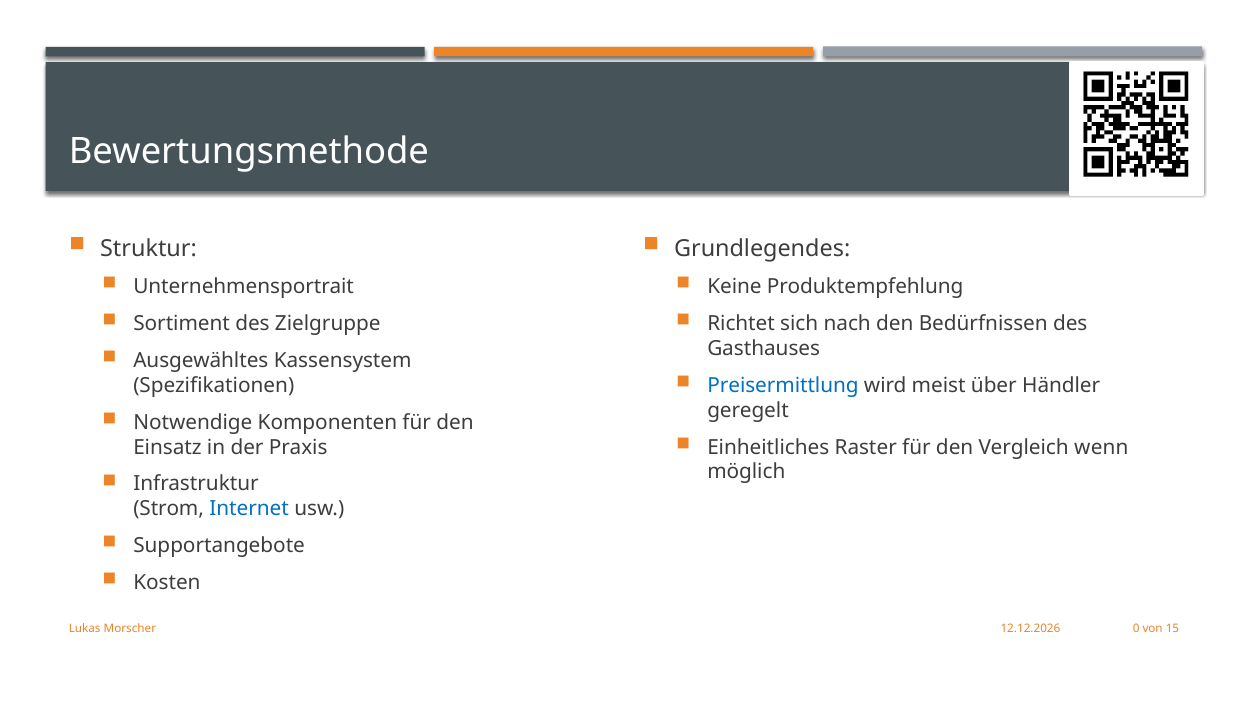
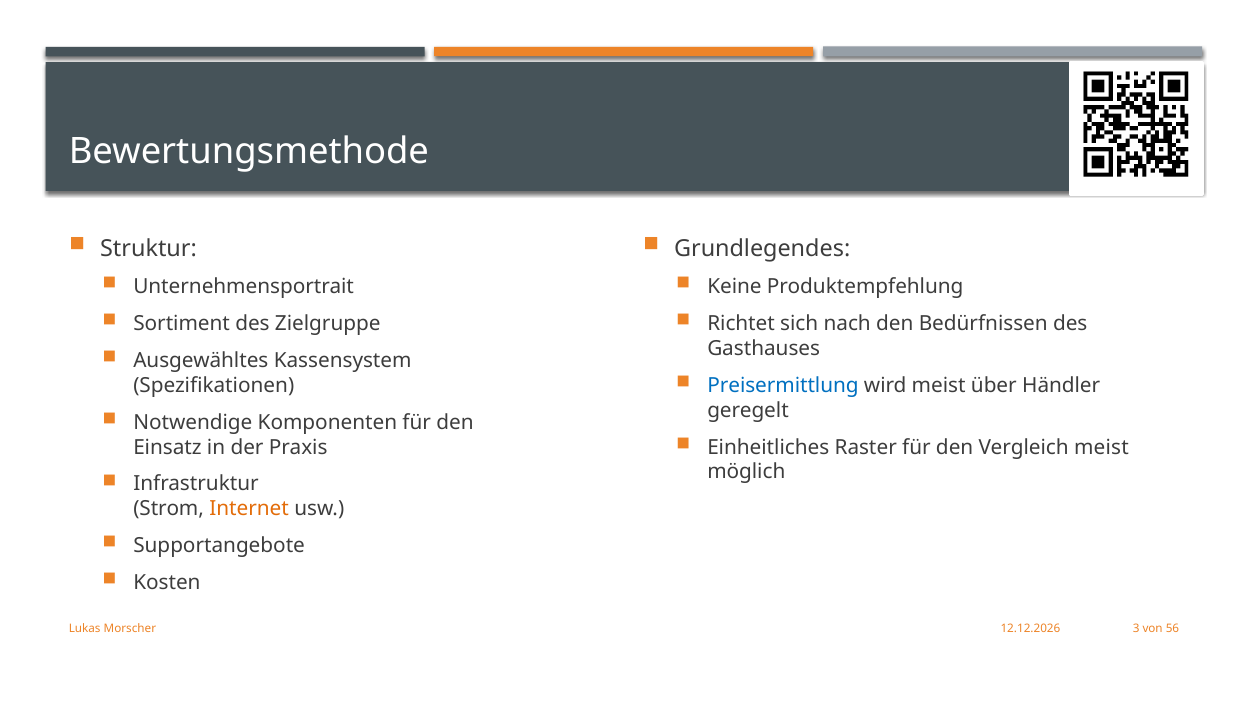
Vergleich wenn: wenn -> meist
Internet colour: blue -> orange
0: 0 -> 3
15: 15 -> 56
